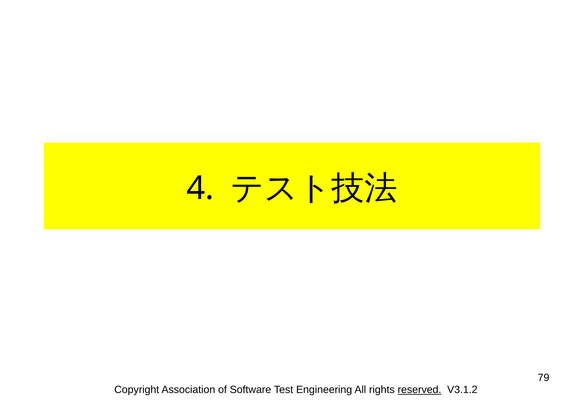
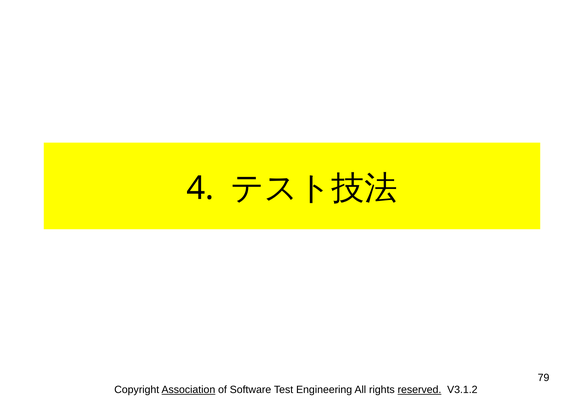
Association underline: none -> present
